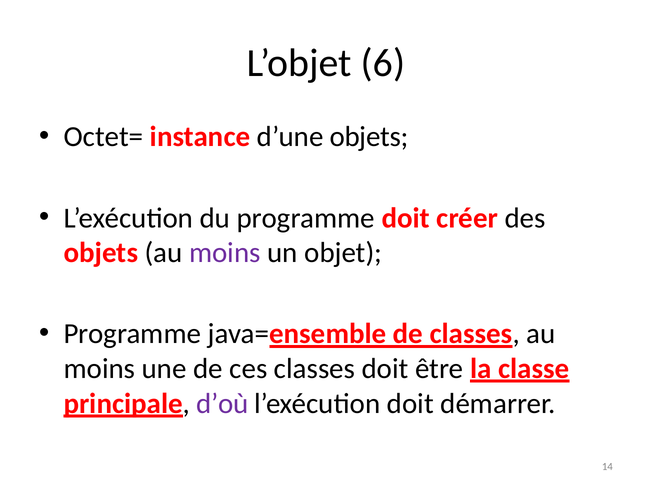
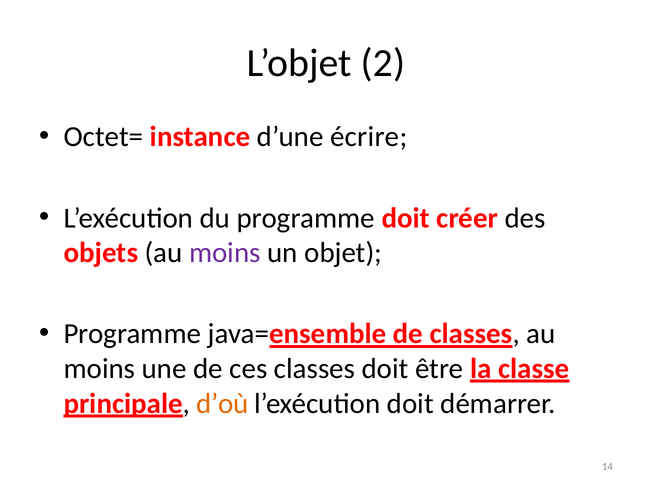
6: 6 -> 2
d’une objets: objets -> écrire
d’où colour: purple -> orange
